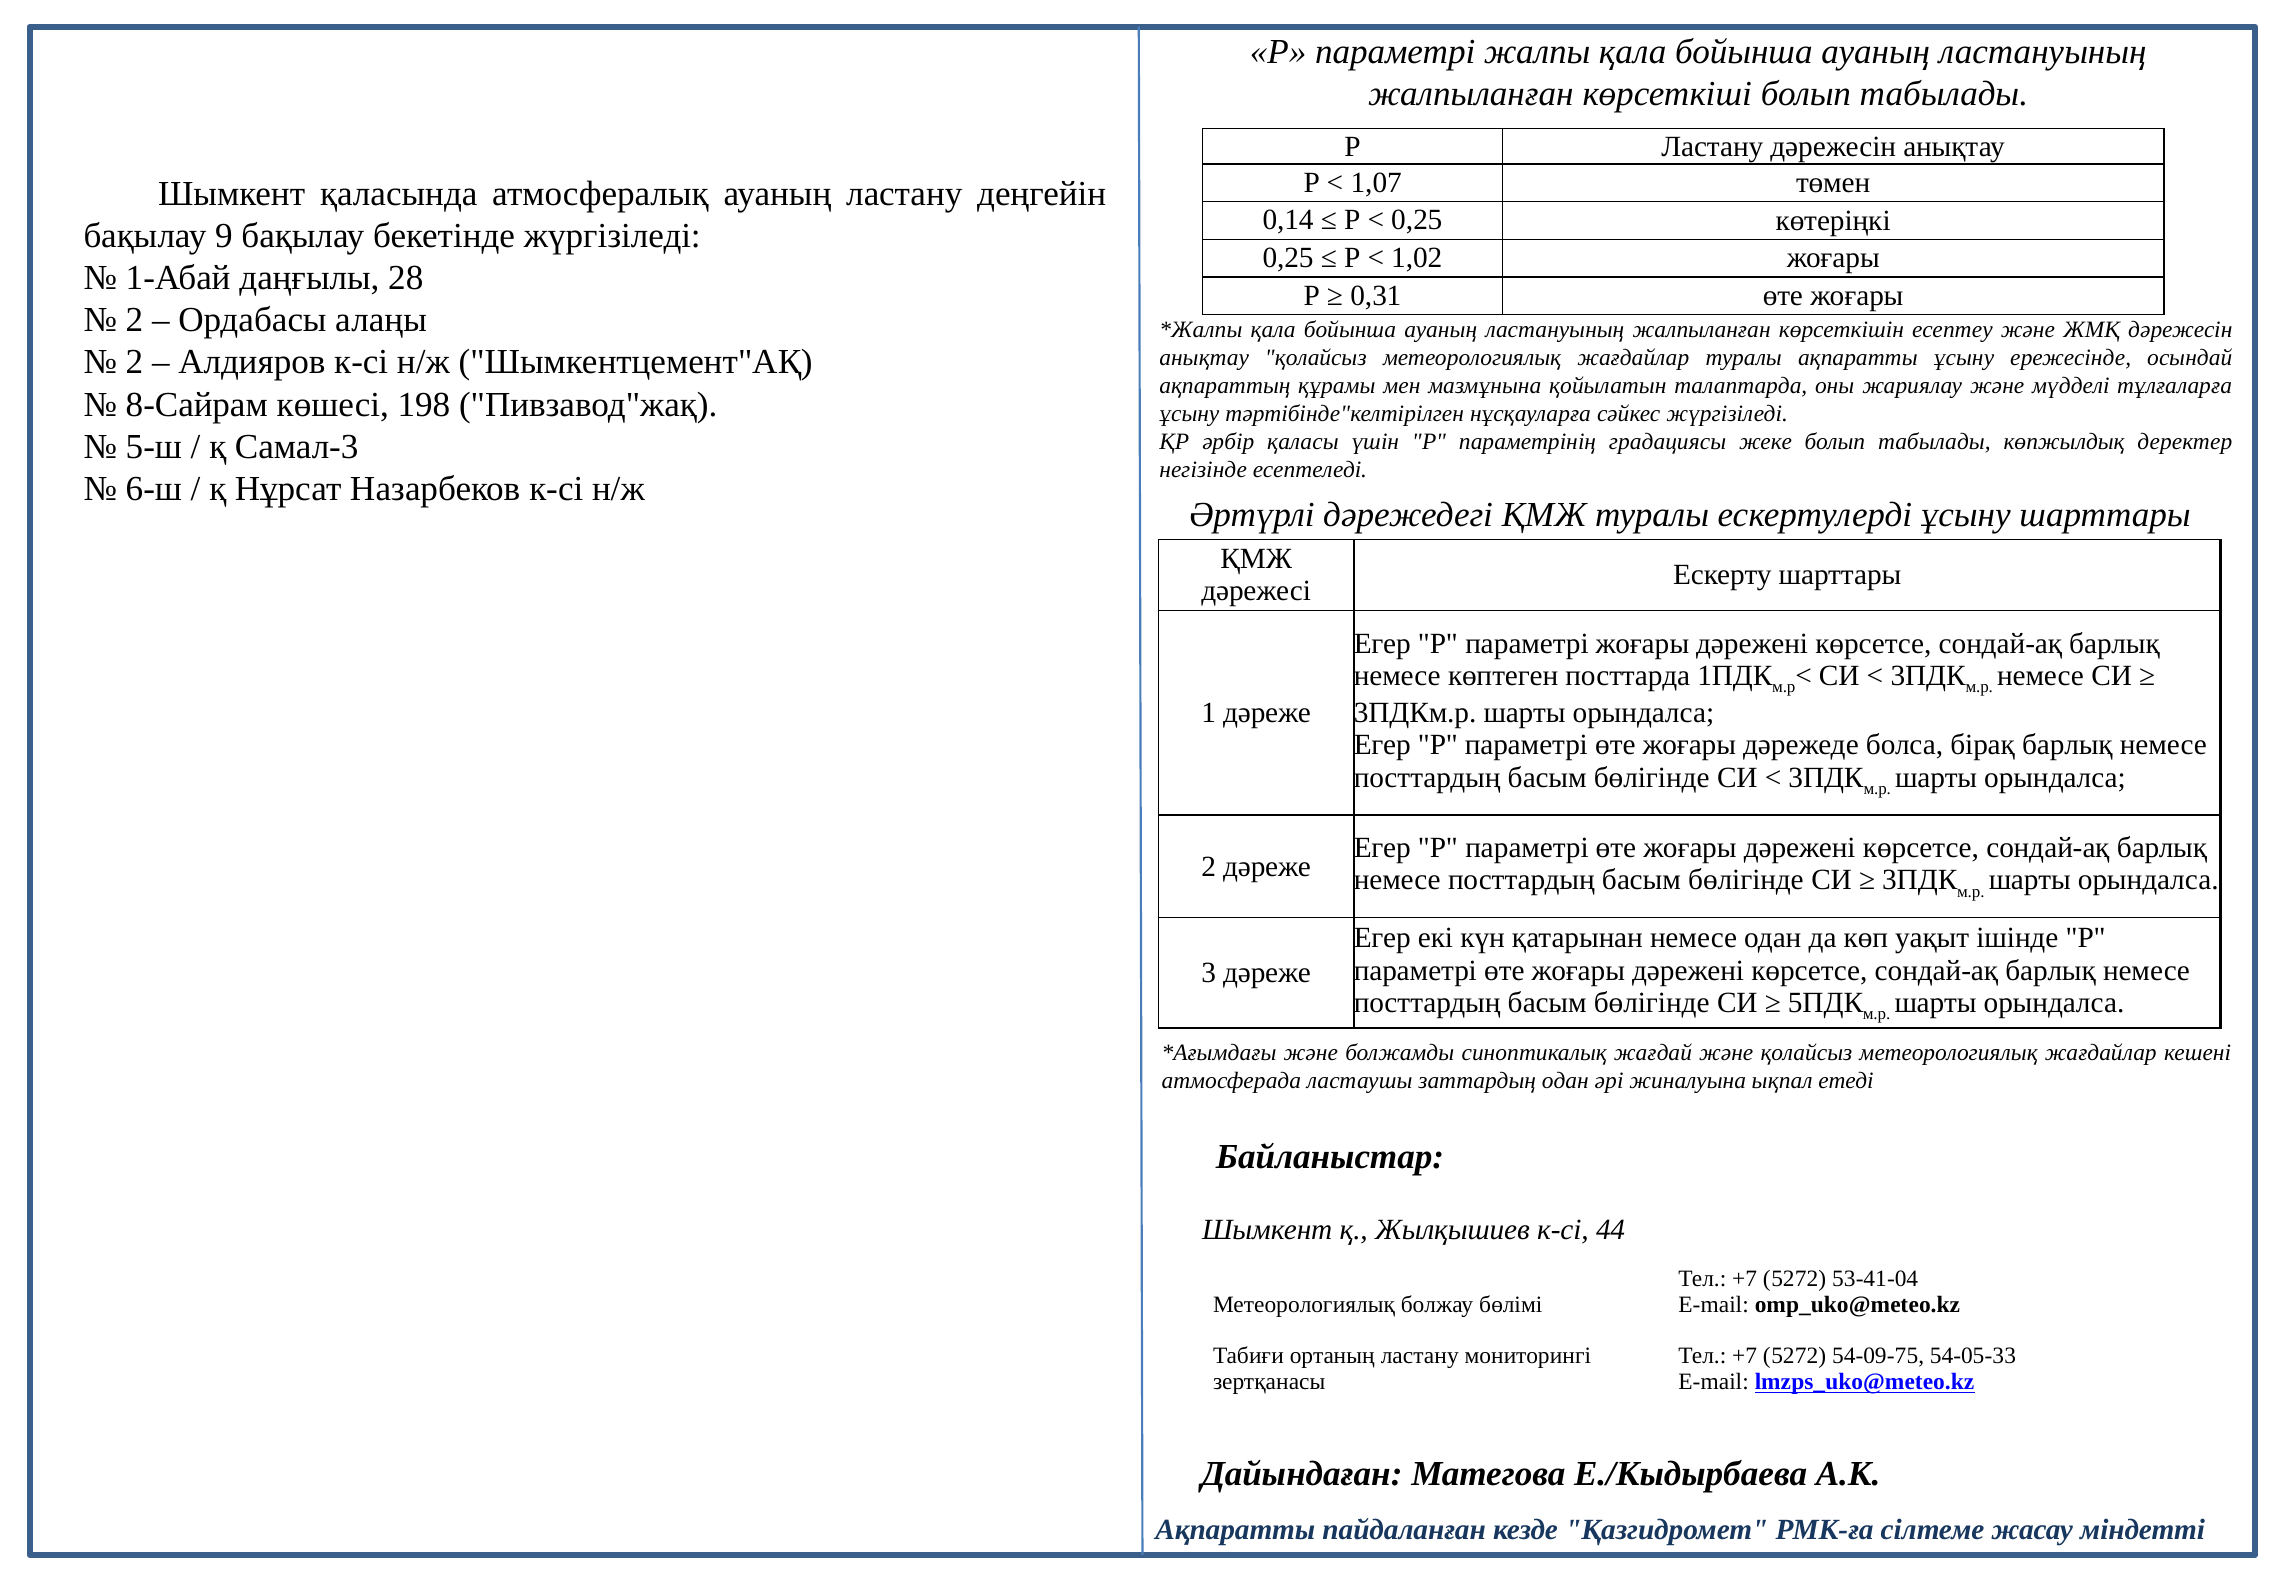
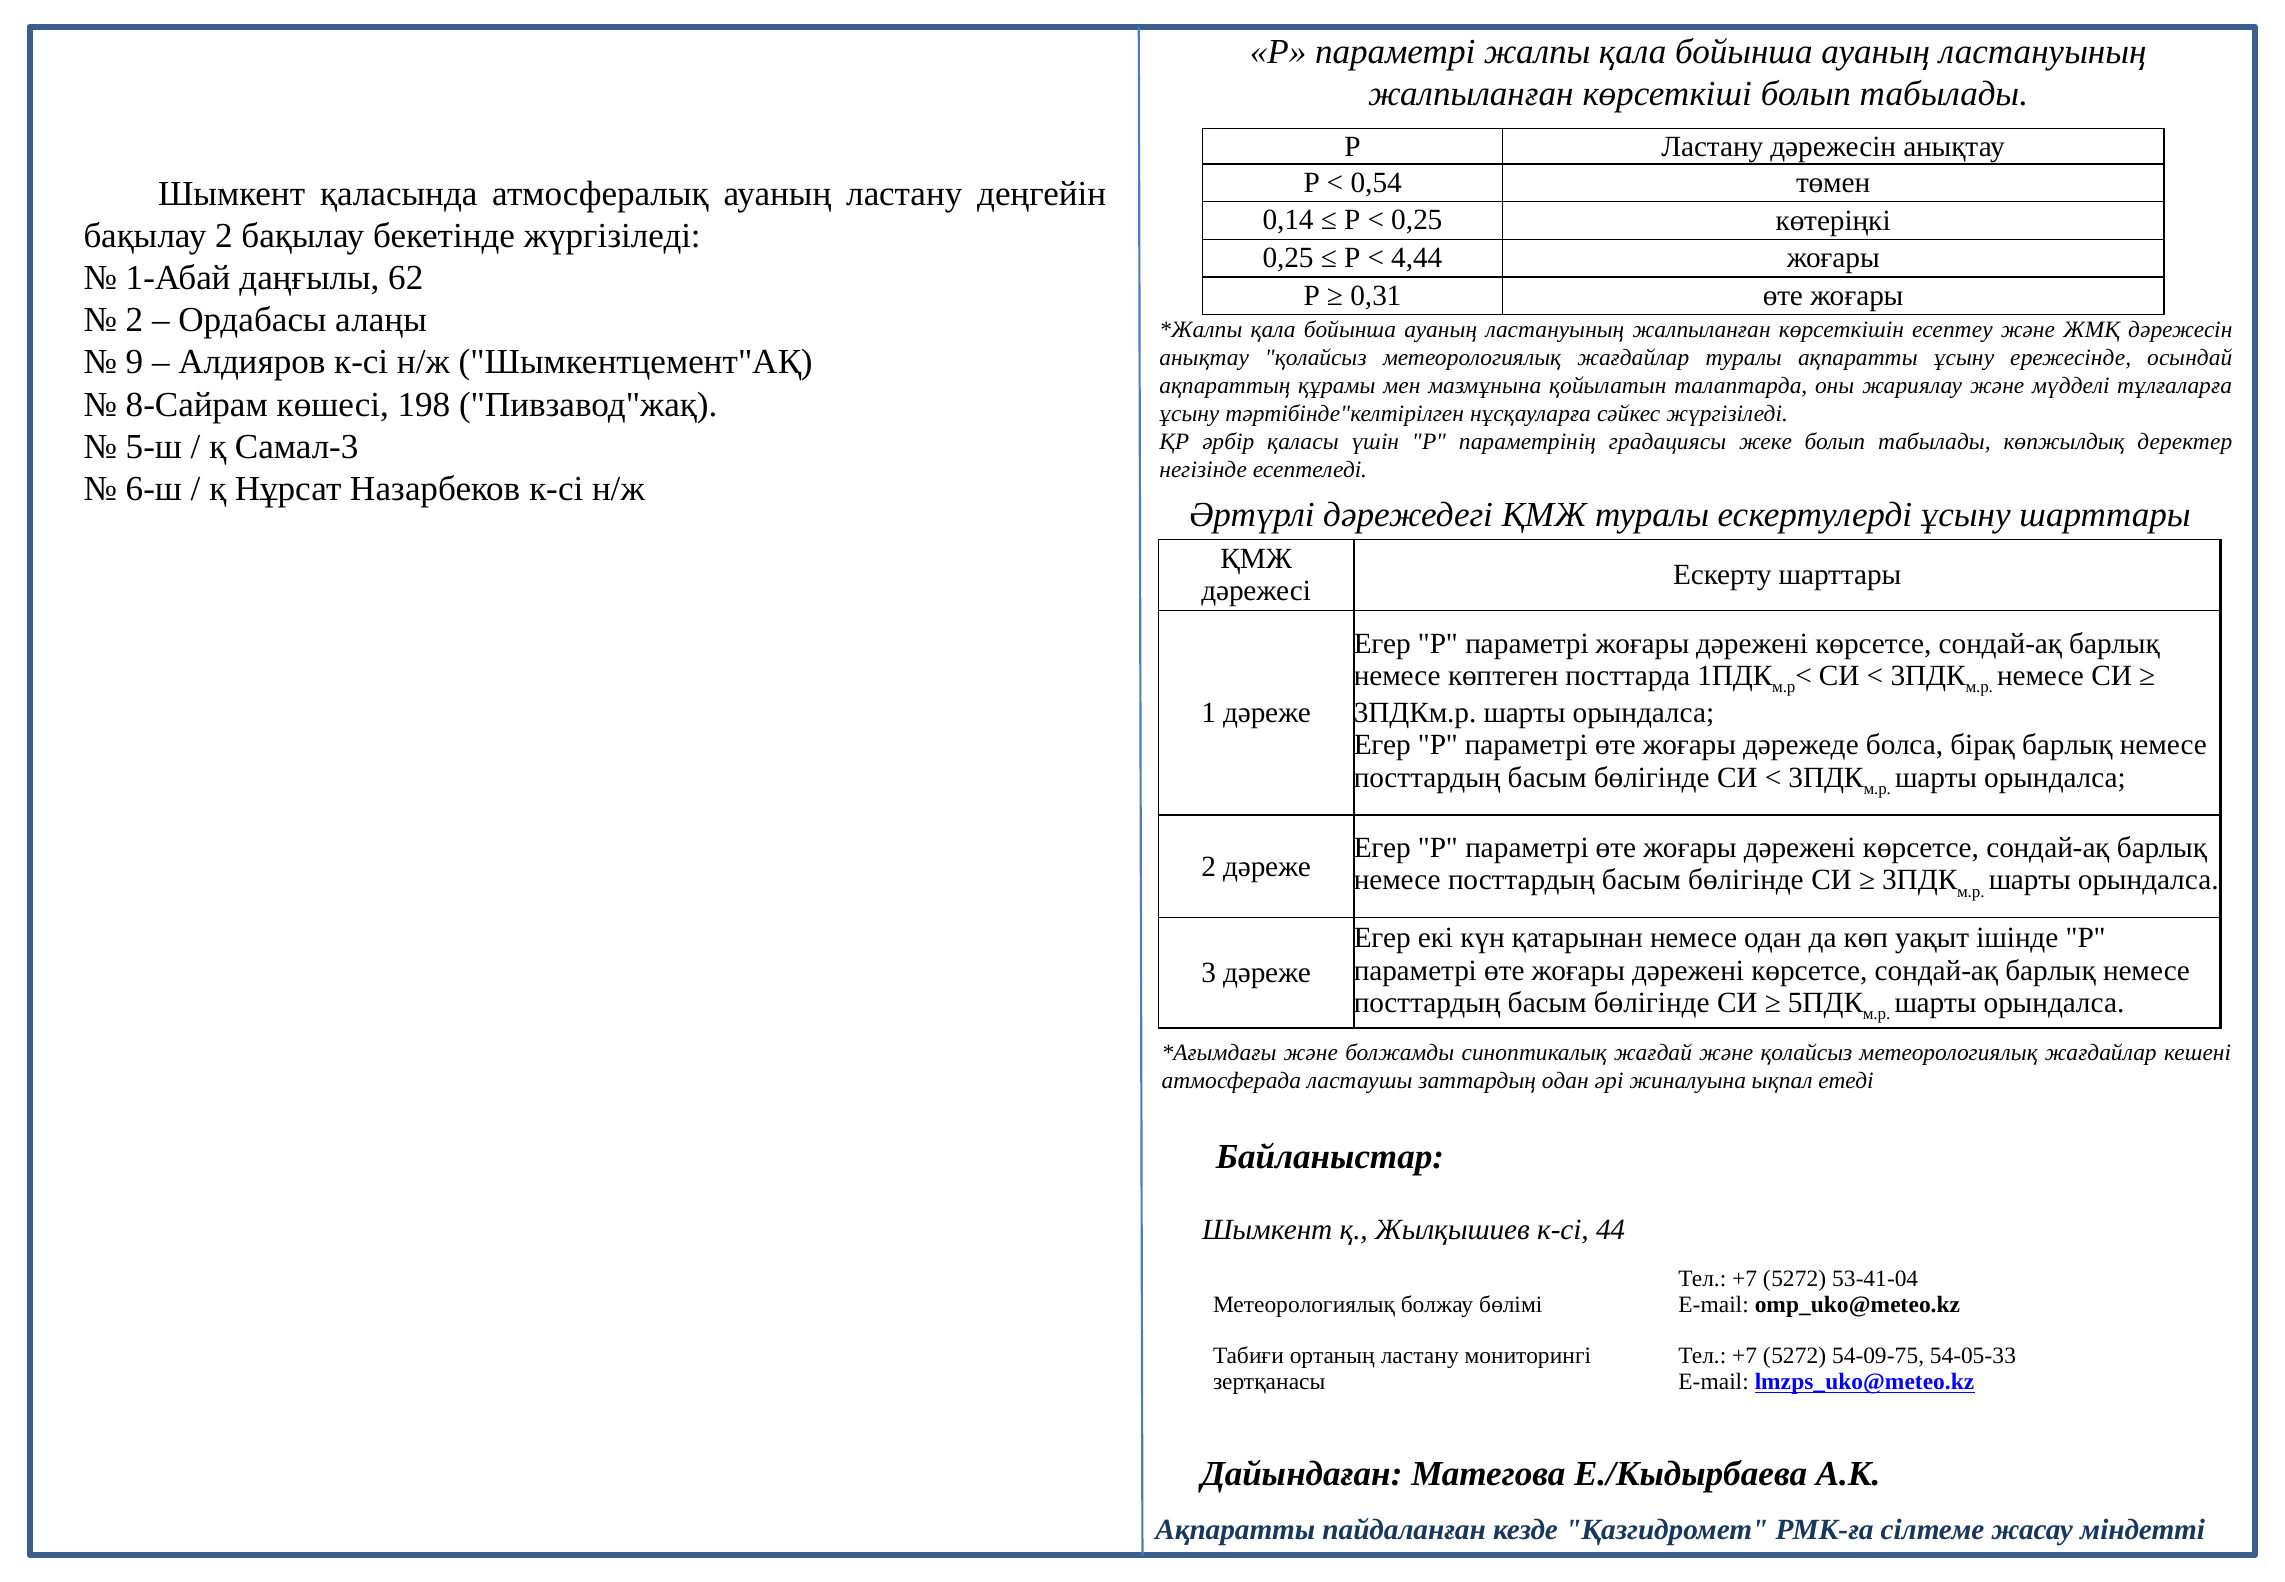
1,07: 1,07 -> 0,54
бақылау 9: 9 -> 2
1,02: 1,02 -> 4,44
28: 28 -> 62
2 at (135, 362): 2 -> 9
